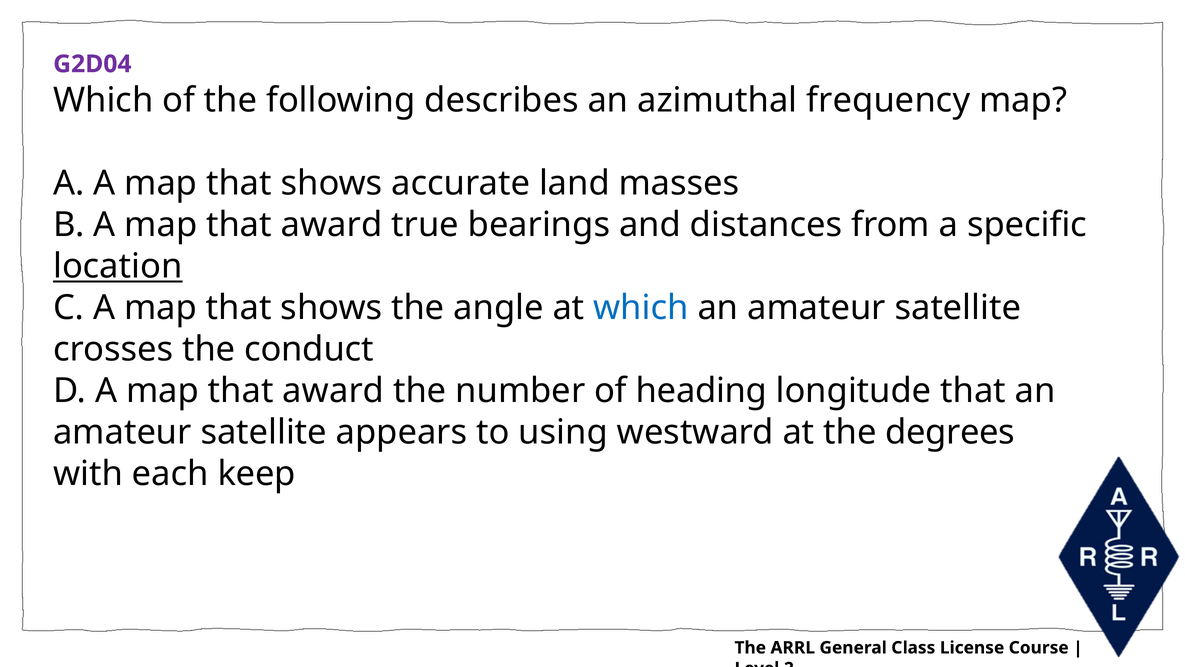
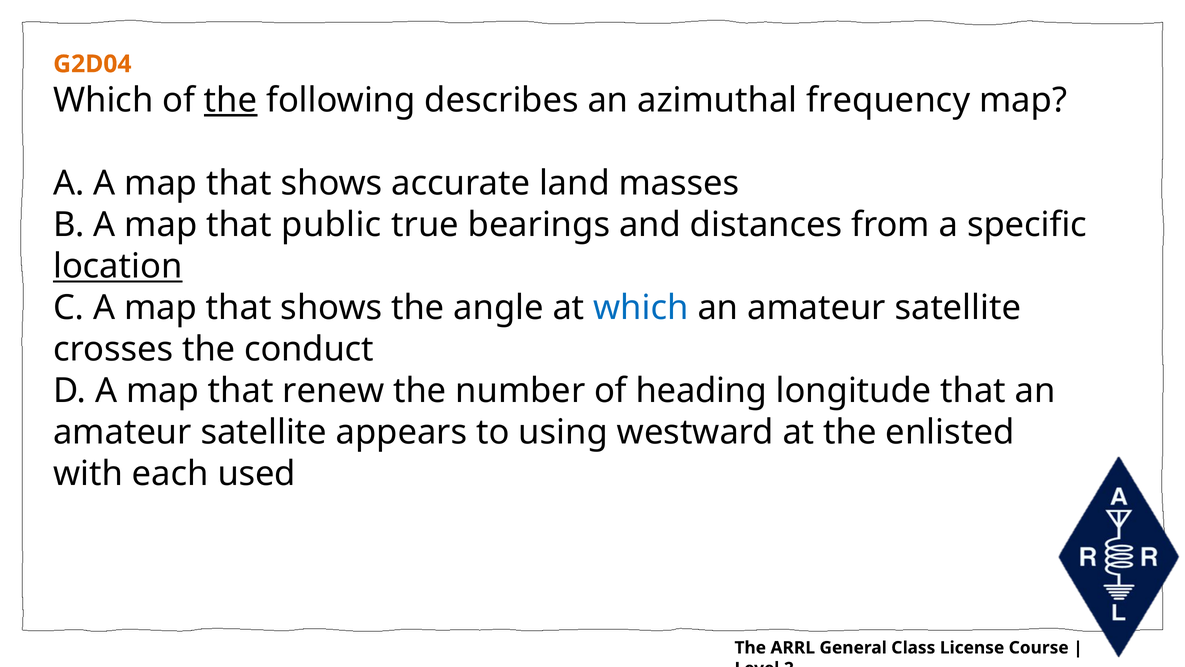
G2D04 colour: purple -> orange
the at (231, 100) underline: none -> present
award at (332, 225): award -> public
award at (333, 391): award -> renew
degrees: degrees -> enlisted
keep: keep -> used
